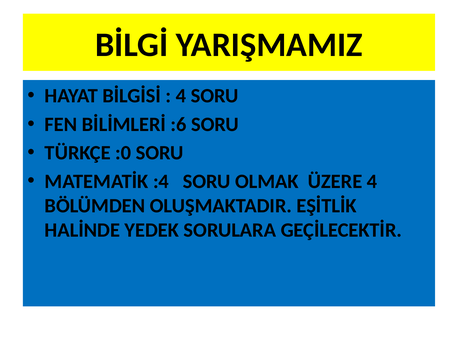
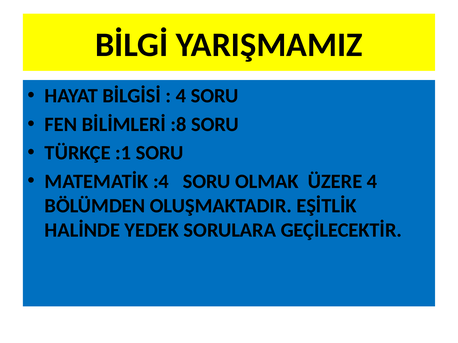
:6: :6 -> :8
:0: :0 -> :1
